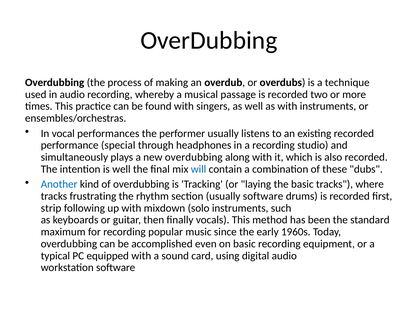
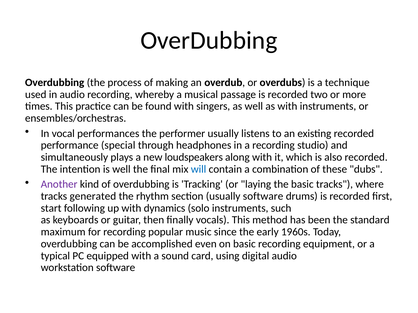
new overdubbing: overdubbing -> loudspeakers
Another colour: blue -> purple
frustrating: frustrating -> generated
strip: strip -> start
mixdown: mixdown -> dynamics
